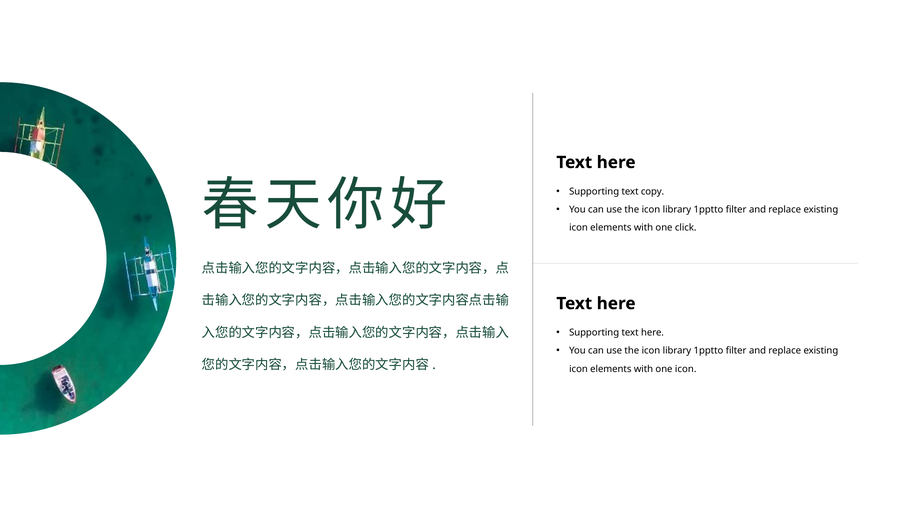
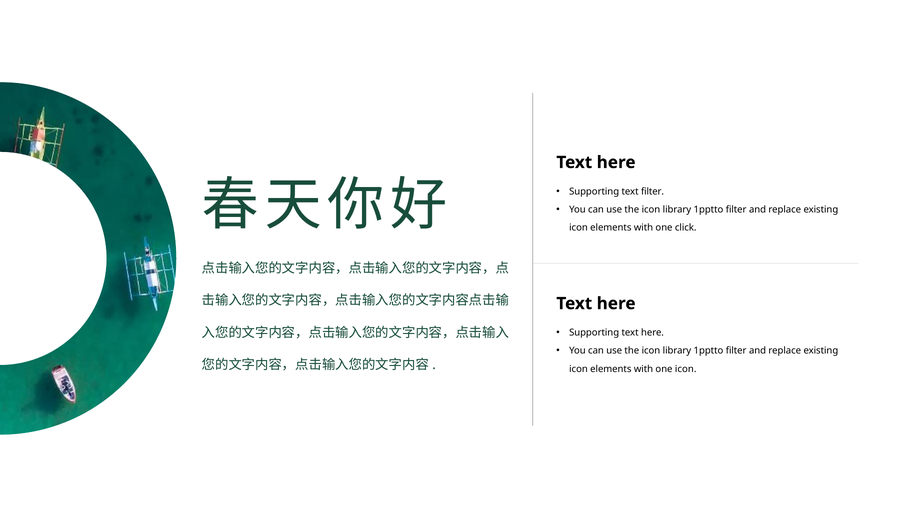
text copy: copy -> filter
